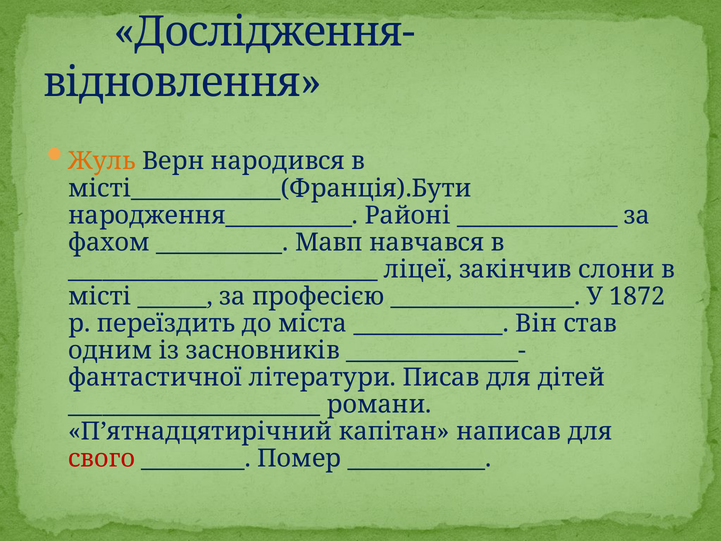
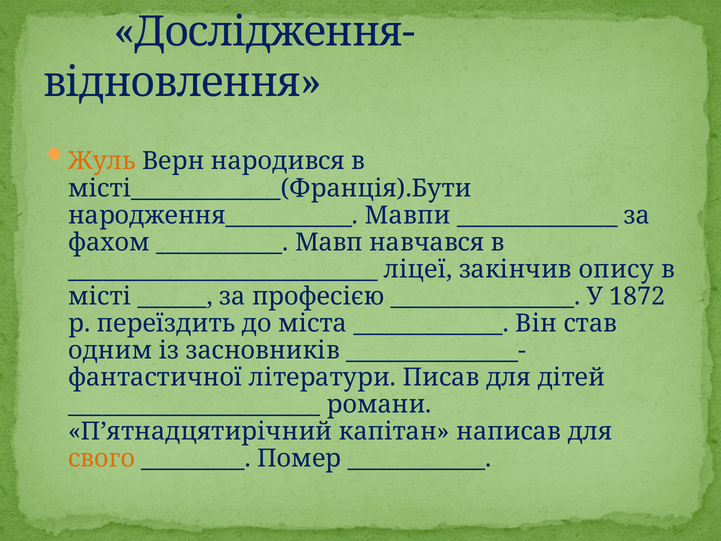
Районі: Районі -> Мавпи
слони: слони -> опису
свого colour: red -> orange
